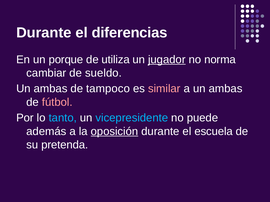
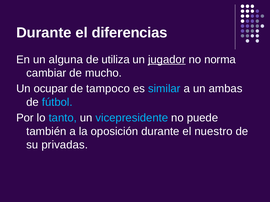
porque: porque -> alguna
sueldo: sueldo -> mucho
ambas at (51, 89): ambas -> ocupar
similar colour: pink -> light blue
fútbol colour: pink -> light blue
además: además -> también
oposición underline: present -> none
escuela: escuela -> nuestro
pretenda: pretenda -> privadas
